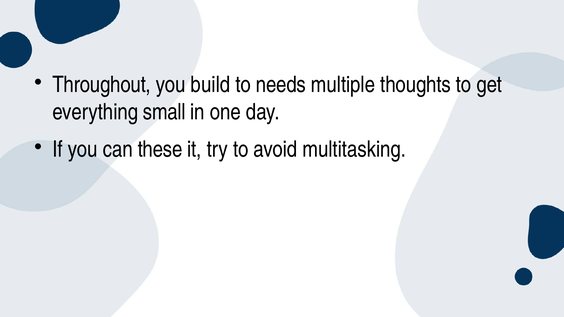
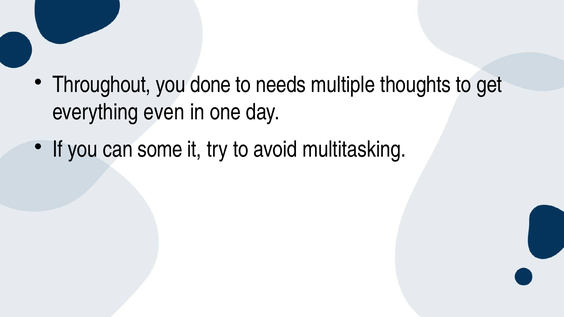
build: build -> done
small: small -> even
these: these -> some
